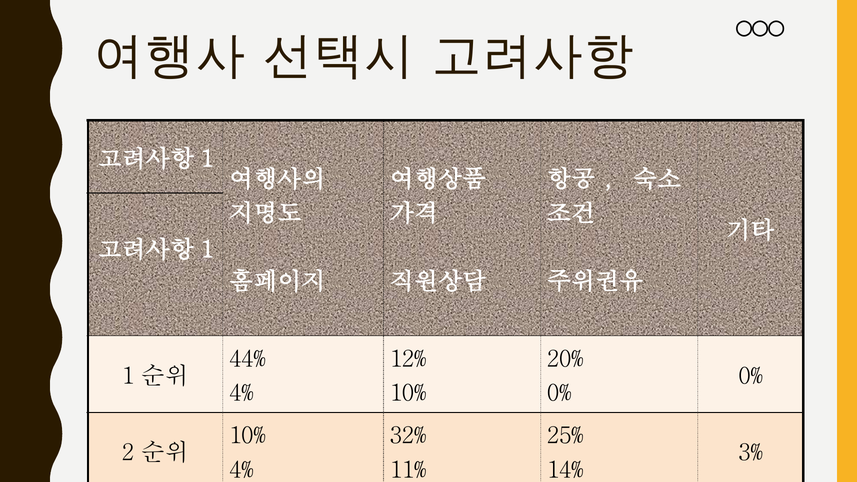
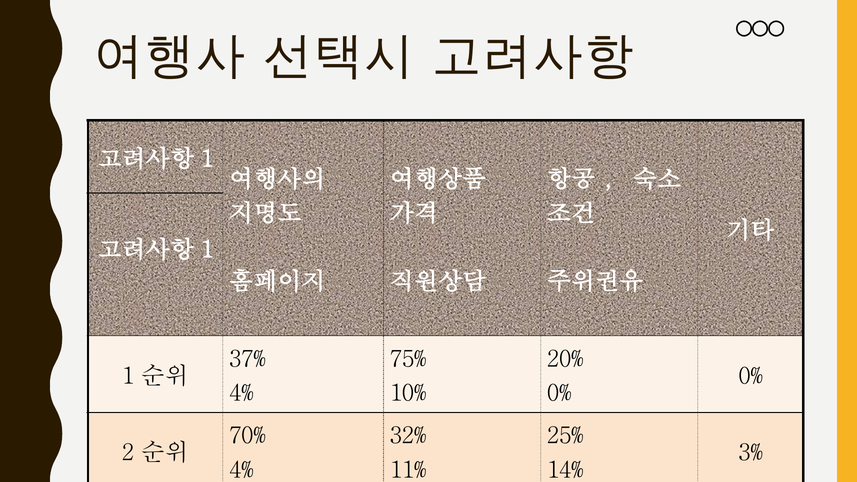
44%: 44% -> 37%
12%: 12% -> 75%
10% at (247, 436): 10% -> 70%
